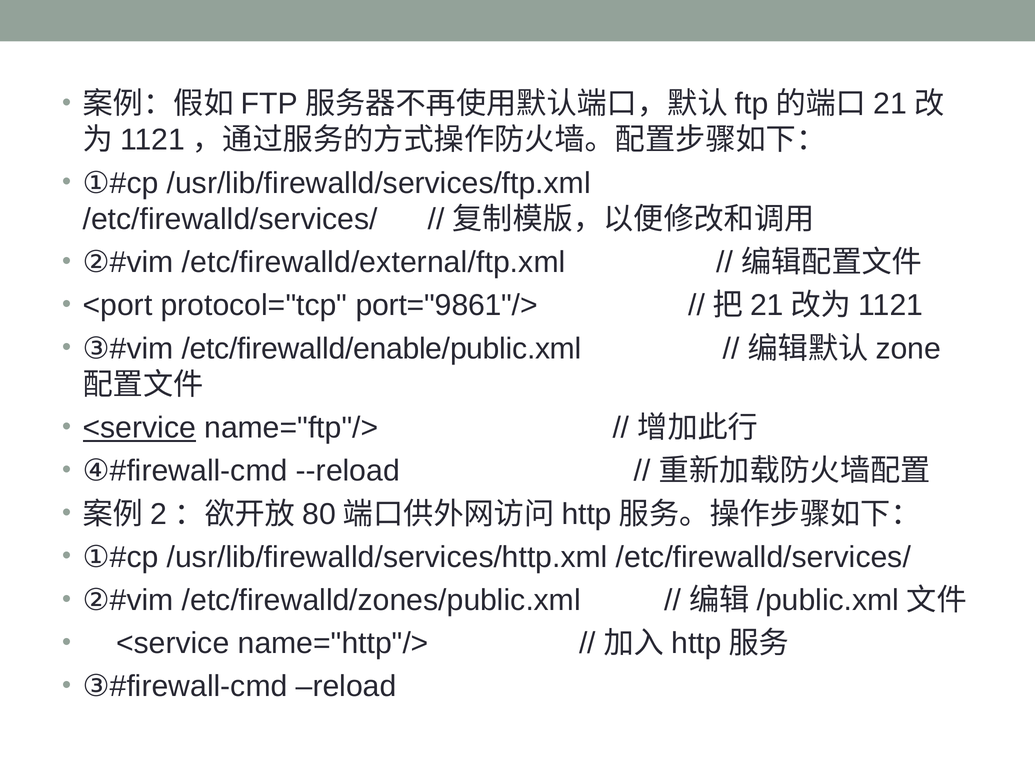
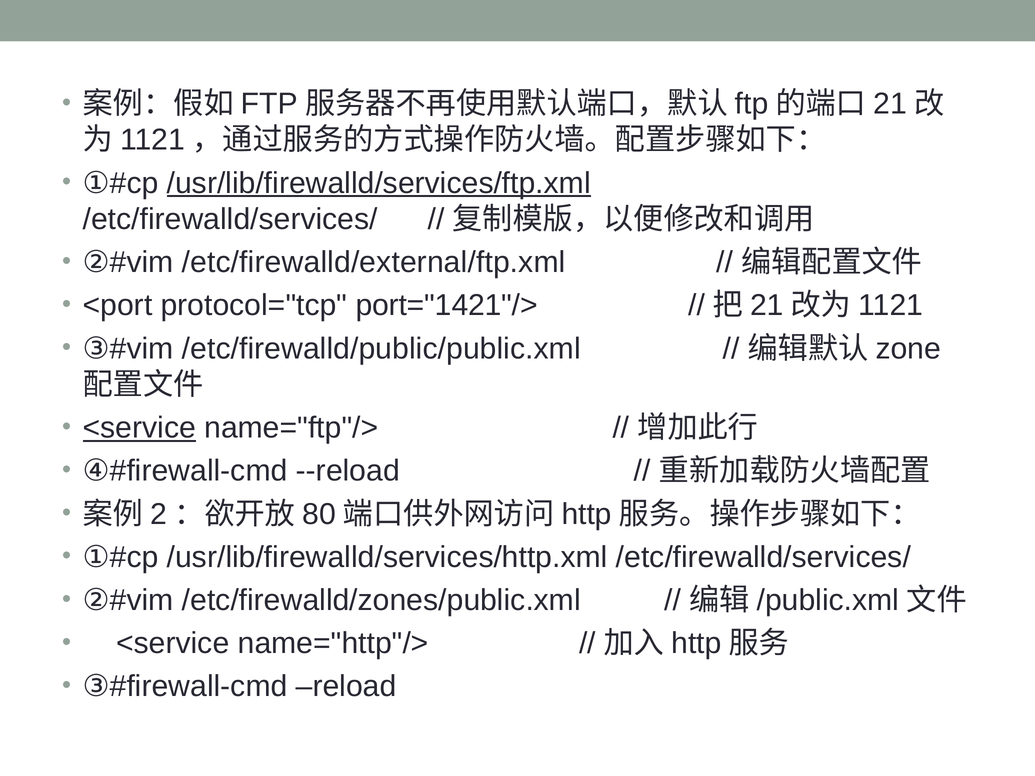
/usr/lib/firewalld/services/ftp.xml underline: none -> present
port="9861"/>: port="9861"/> -> port="1421"/>
/etc/firewalld/enable/public.xml: /etc/firewalld/enable/public.xml -> /etc/firewalld/public/public.xml
